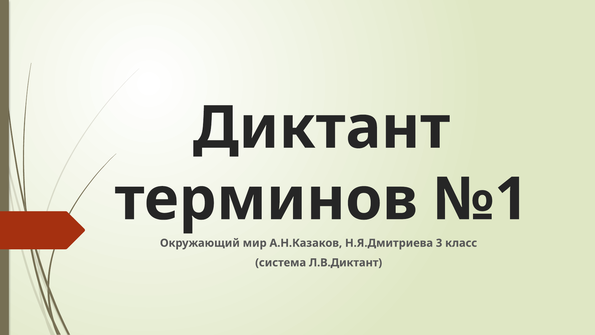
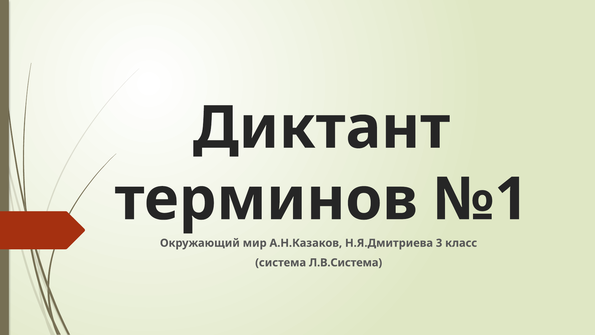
Л.В.Диктант: Л.В.Диктант -> Л.В.Система
